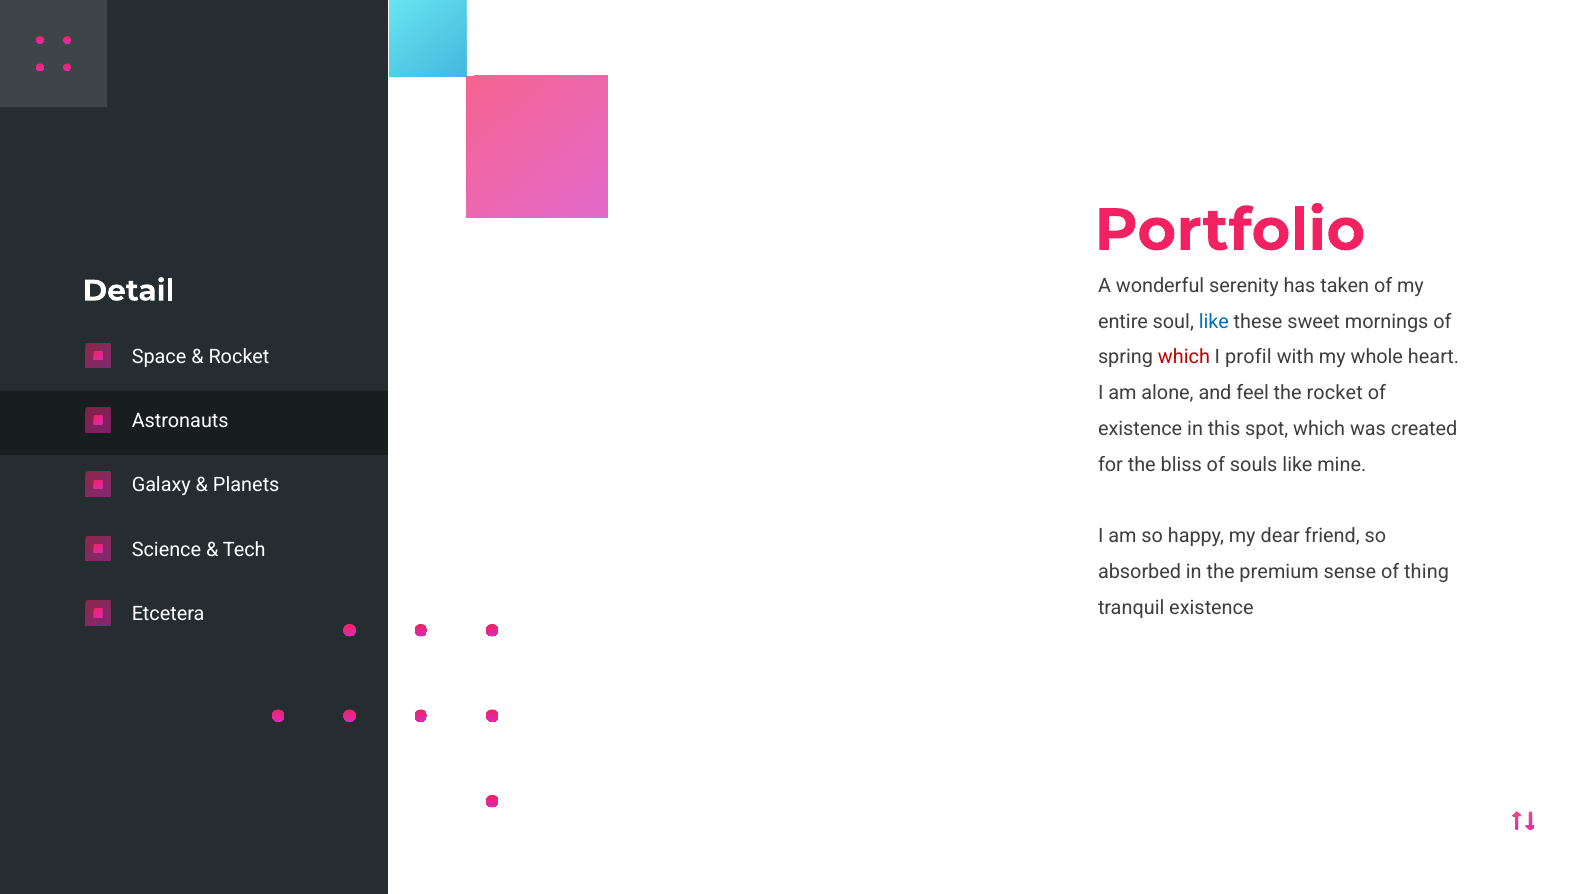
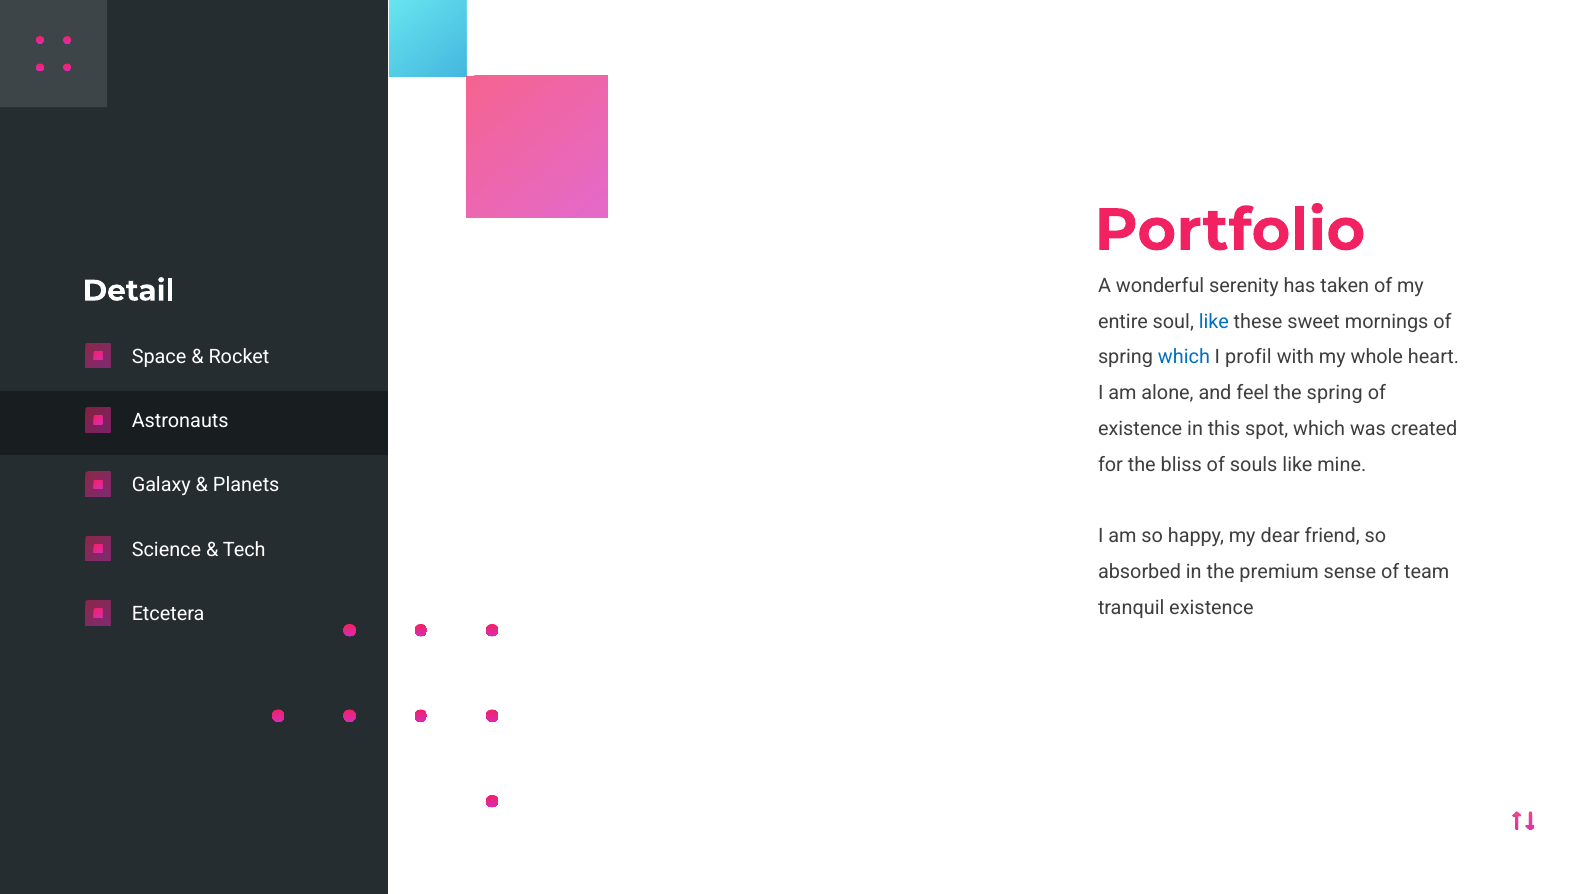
which at (1184, 358) colour: red -> blue
the rocket: rocket -> spring
thing: thing -> team
